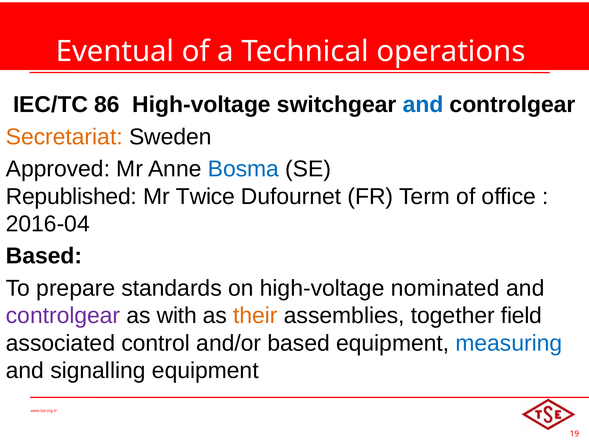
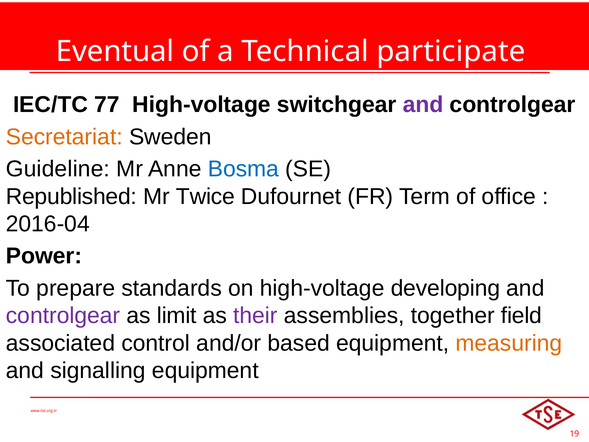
operations: operations -> participate
86: 86 -> 77
and at (423, 105) colour: blue -> purple
Approved: Approved -> Guideline
Based at (44, 256): Based -> Power
nominated: nominated -> developing
with: with -> limit
their colour: orange -> purple
measuring colour: blue -> orange
